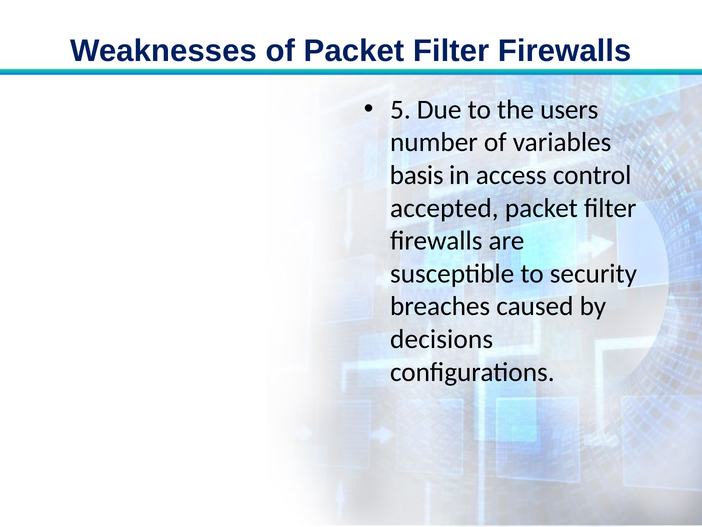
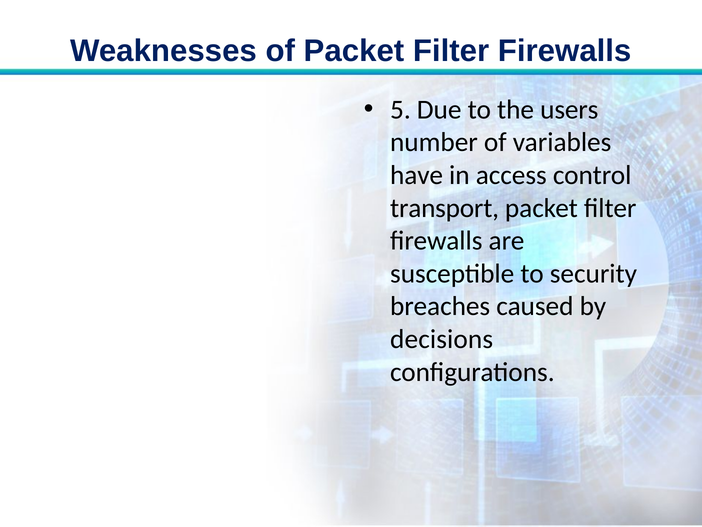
basis: basis -> have
accepted: accepted -> transport
